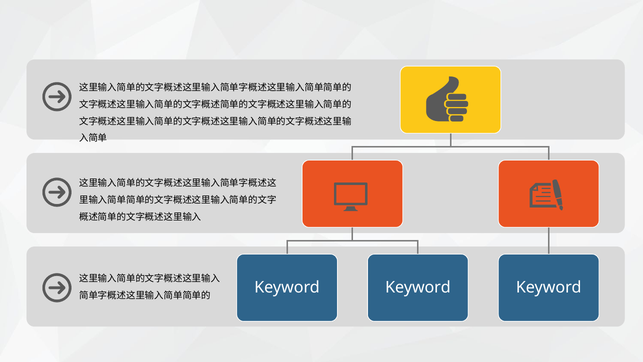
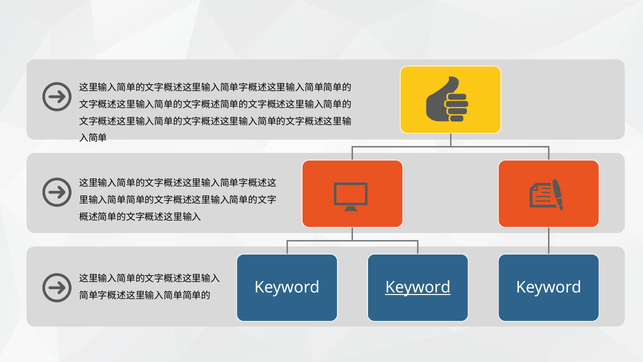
Keyword at (418, 287) underline: none -> present
